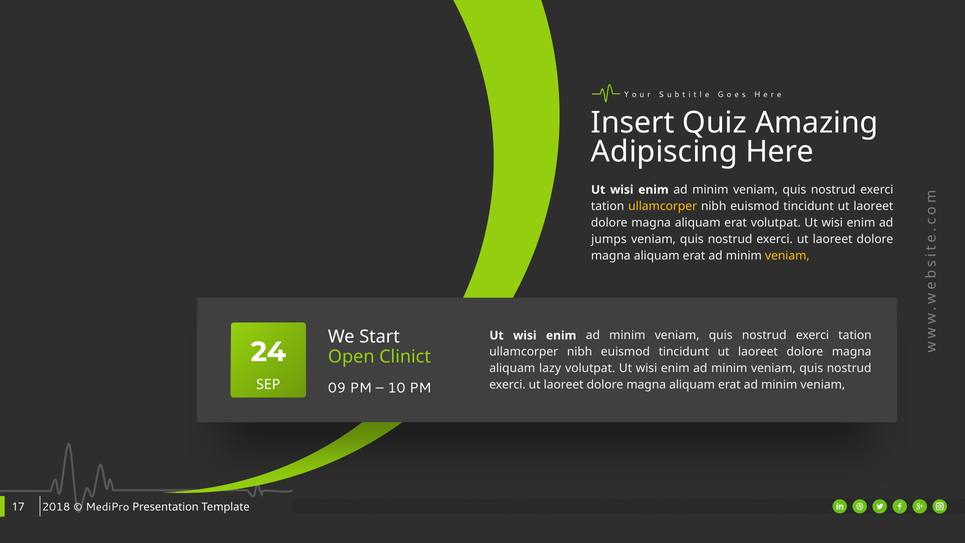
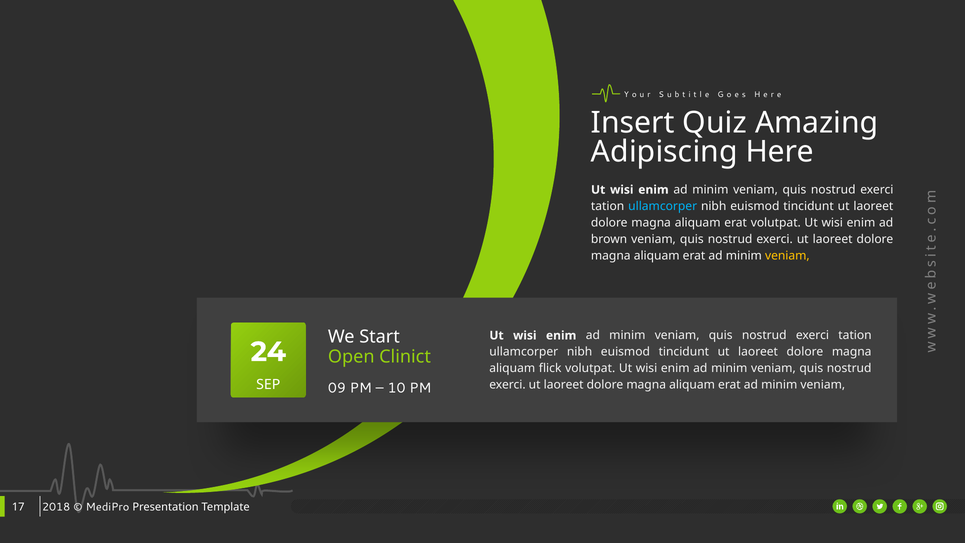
ullamcorper at (663, 206) colour: yellow -> light blue
jumps: jumps -> brown
lazy: lazy -> flick
